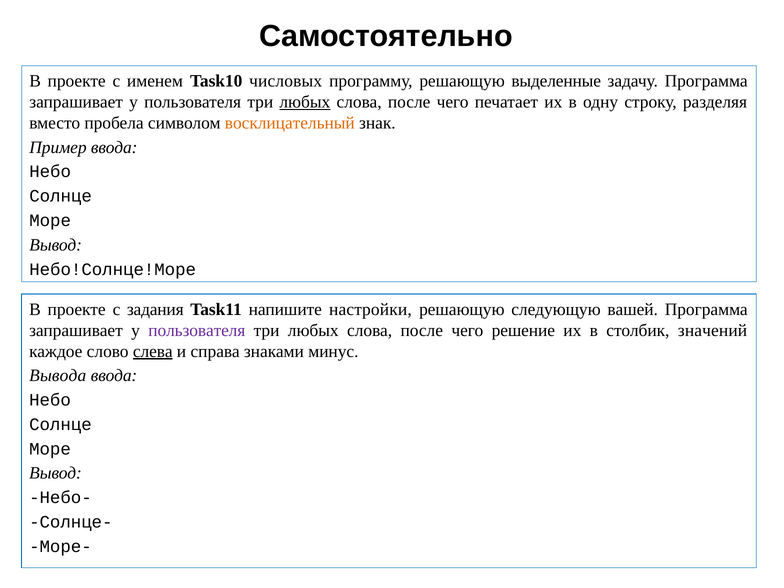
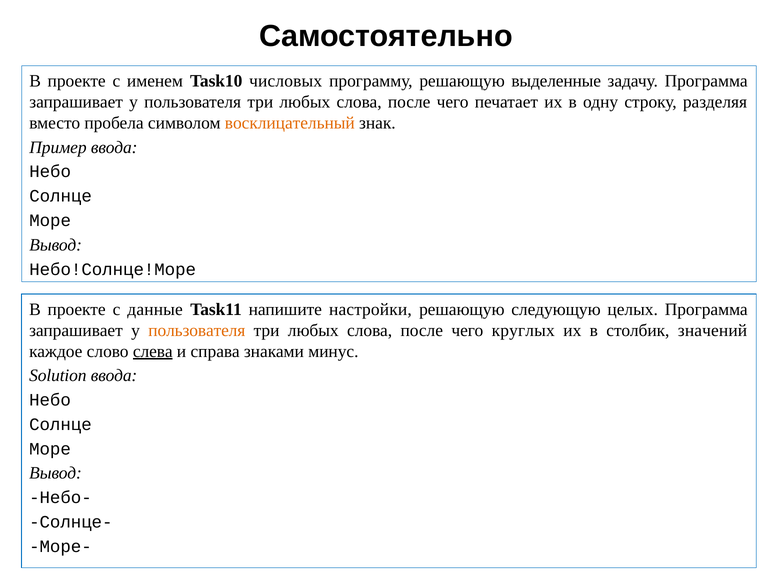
любых at (305, 102) underline: present -> none
задания: задания -> данные
вашей: вашей -> целых
пользователя at (197, 330) colour: purple -> orange
решение: решение -> круглых
Вывода: Вывода -> Solution
